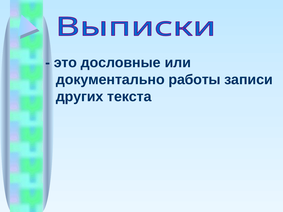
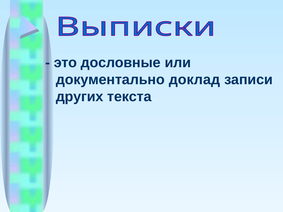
работы: работы -> доклад
